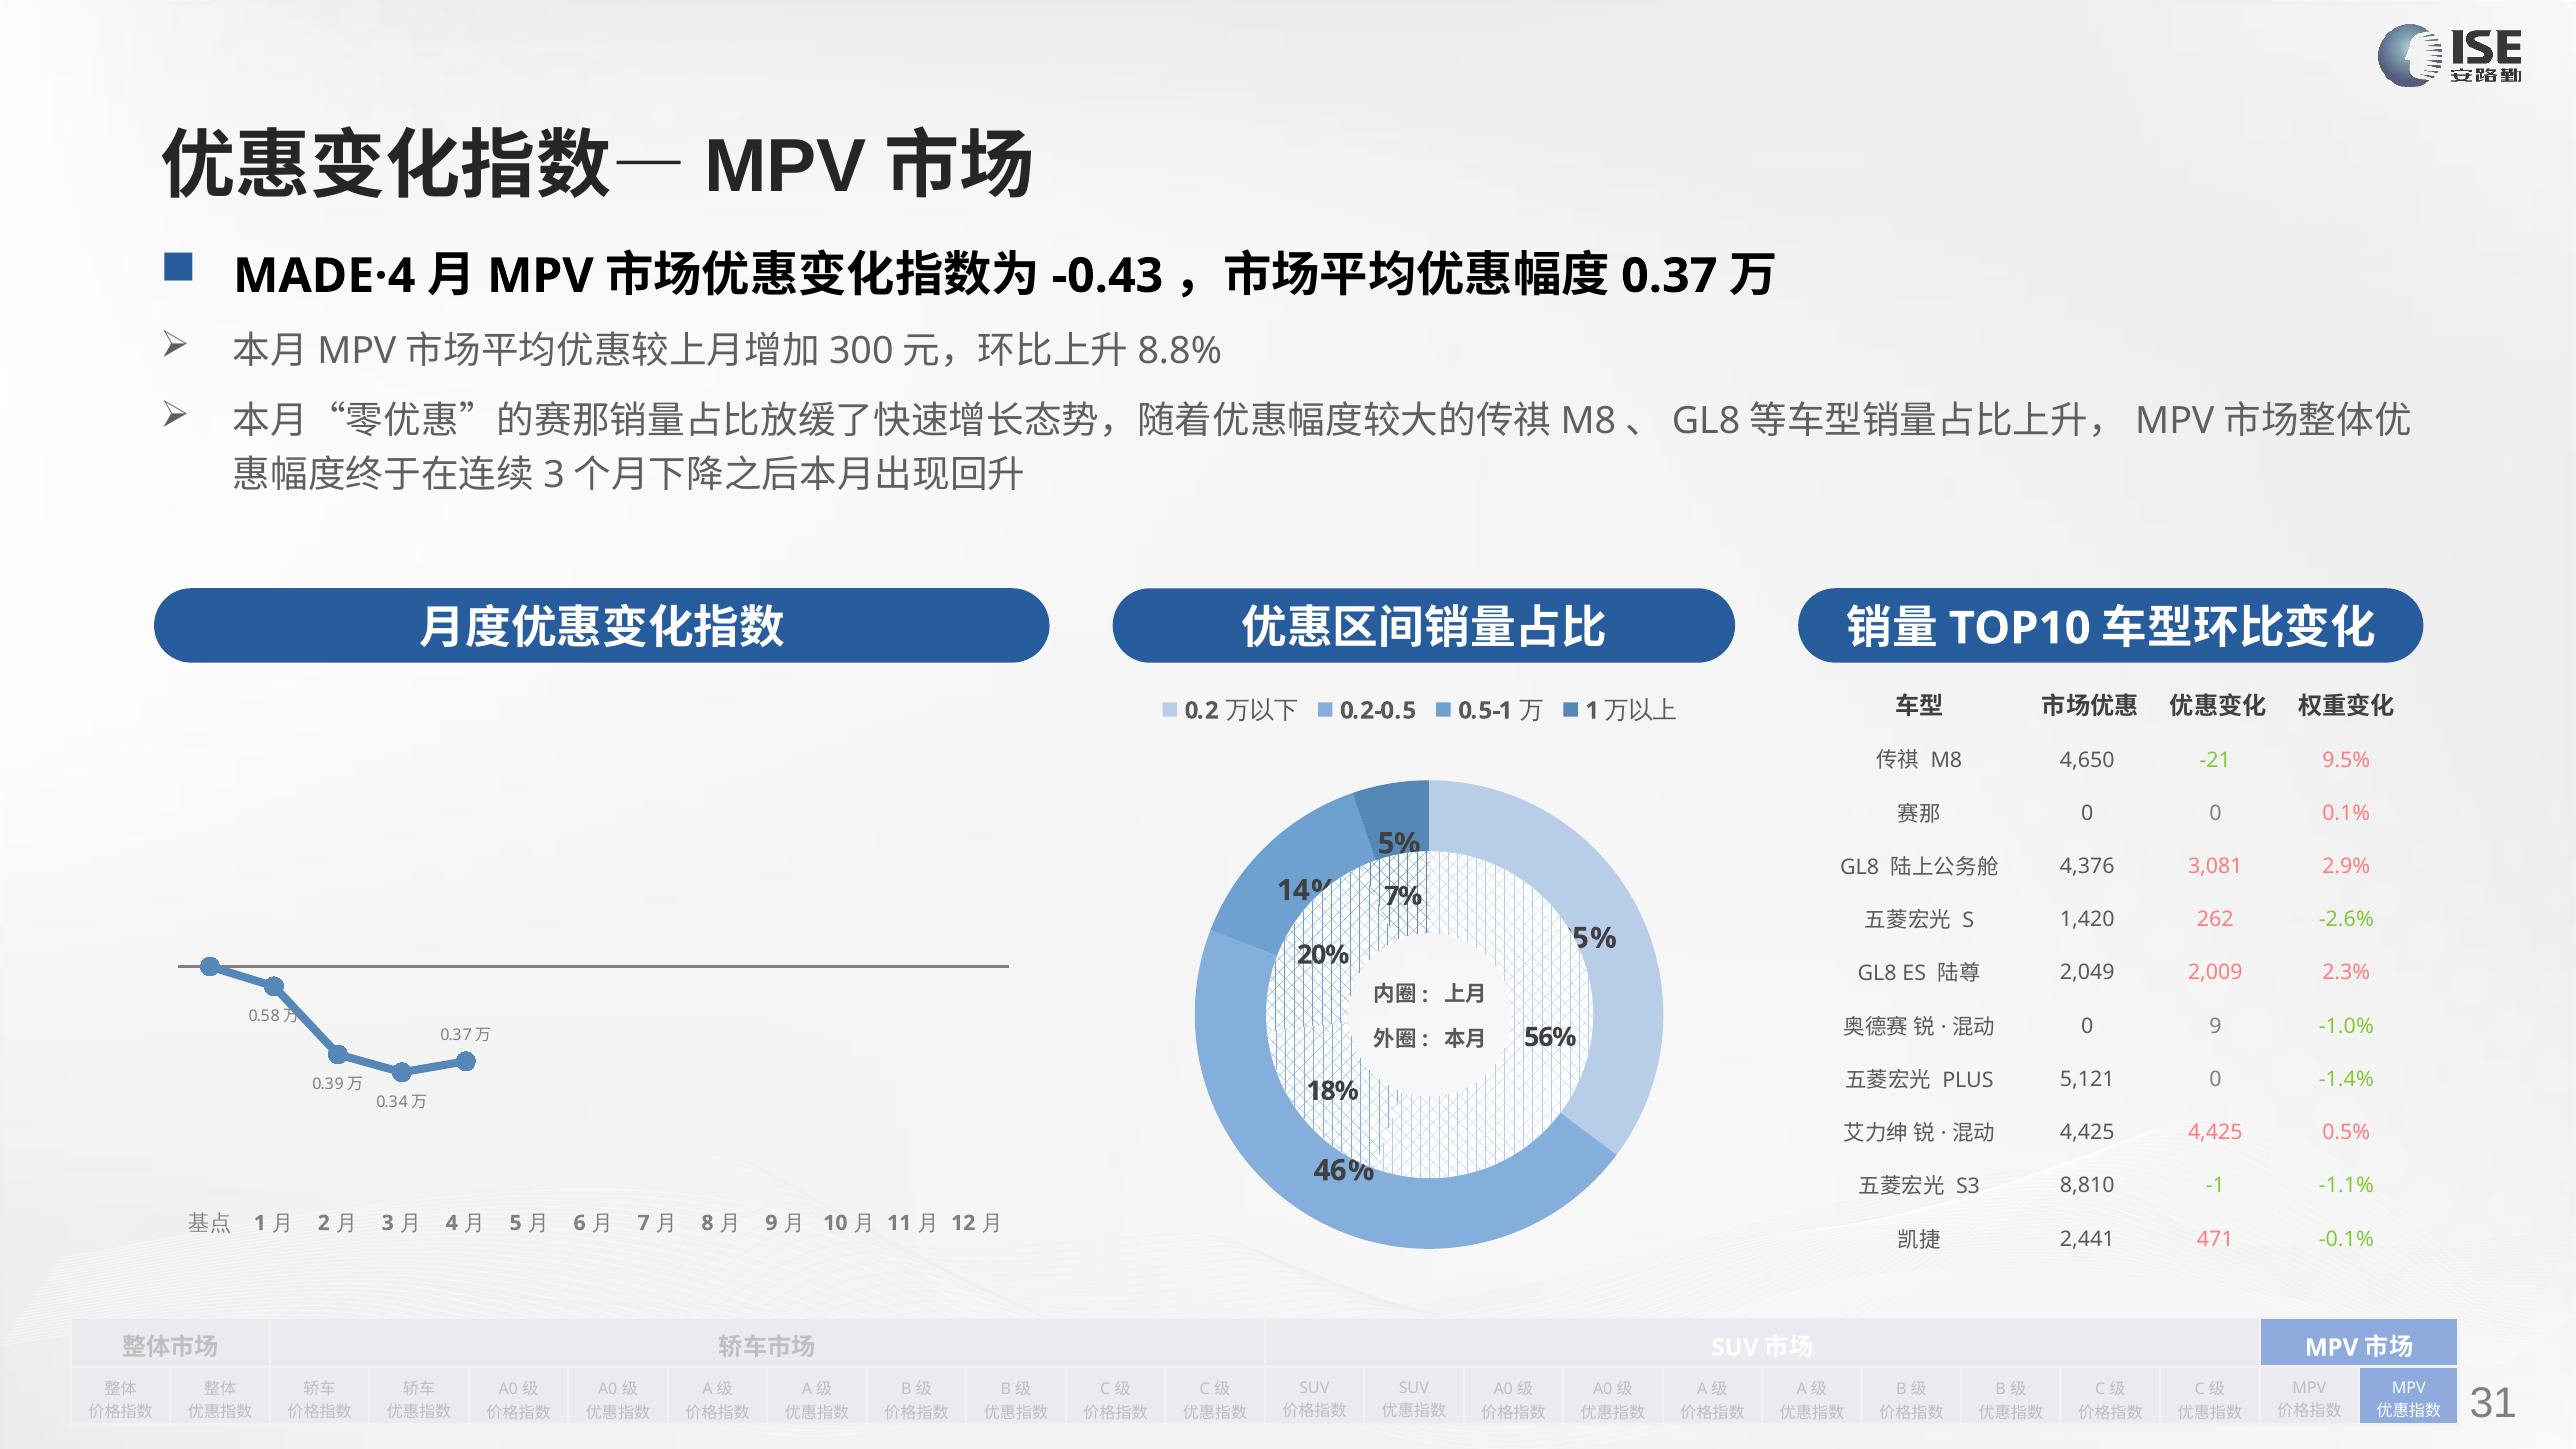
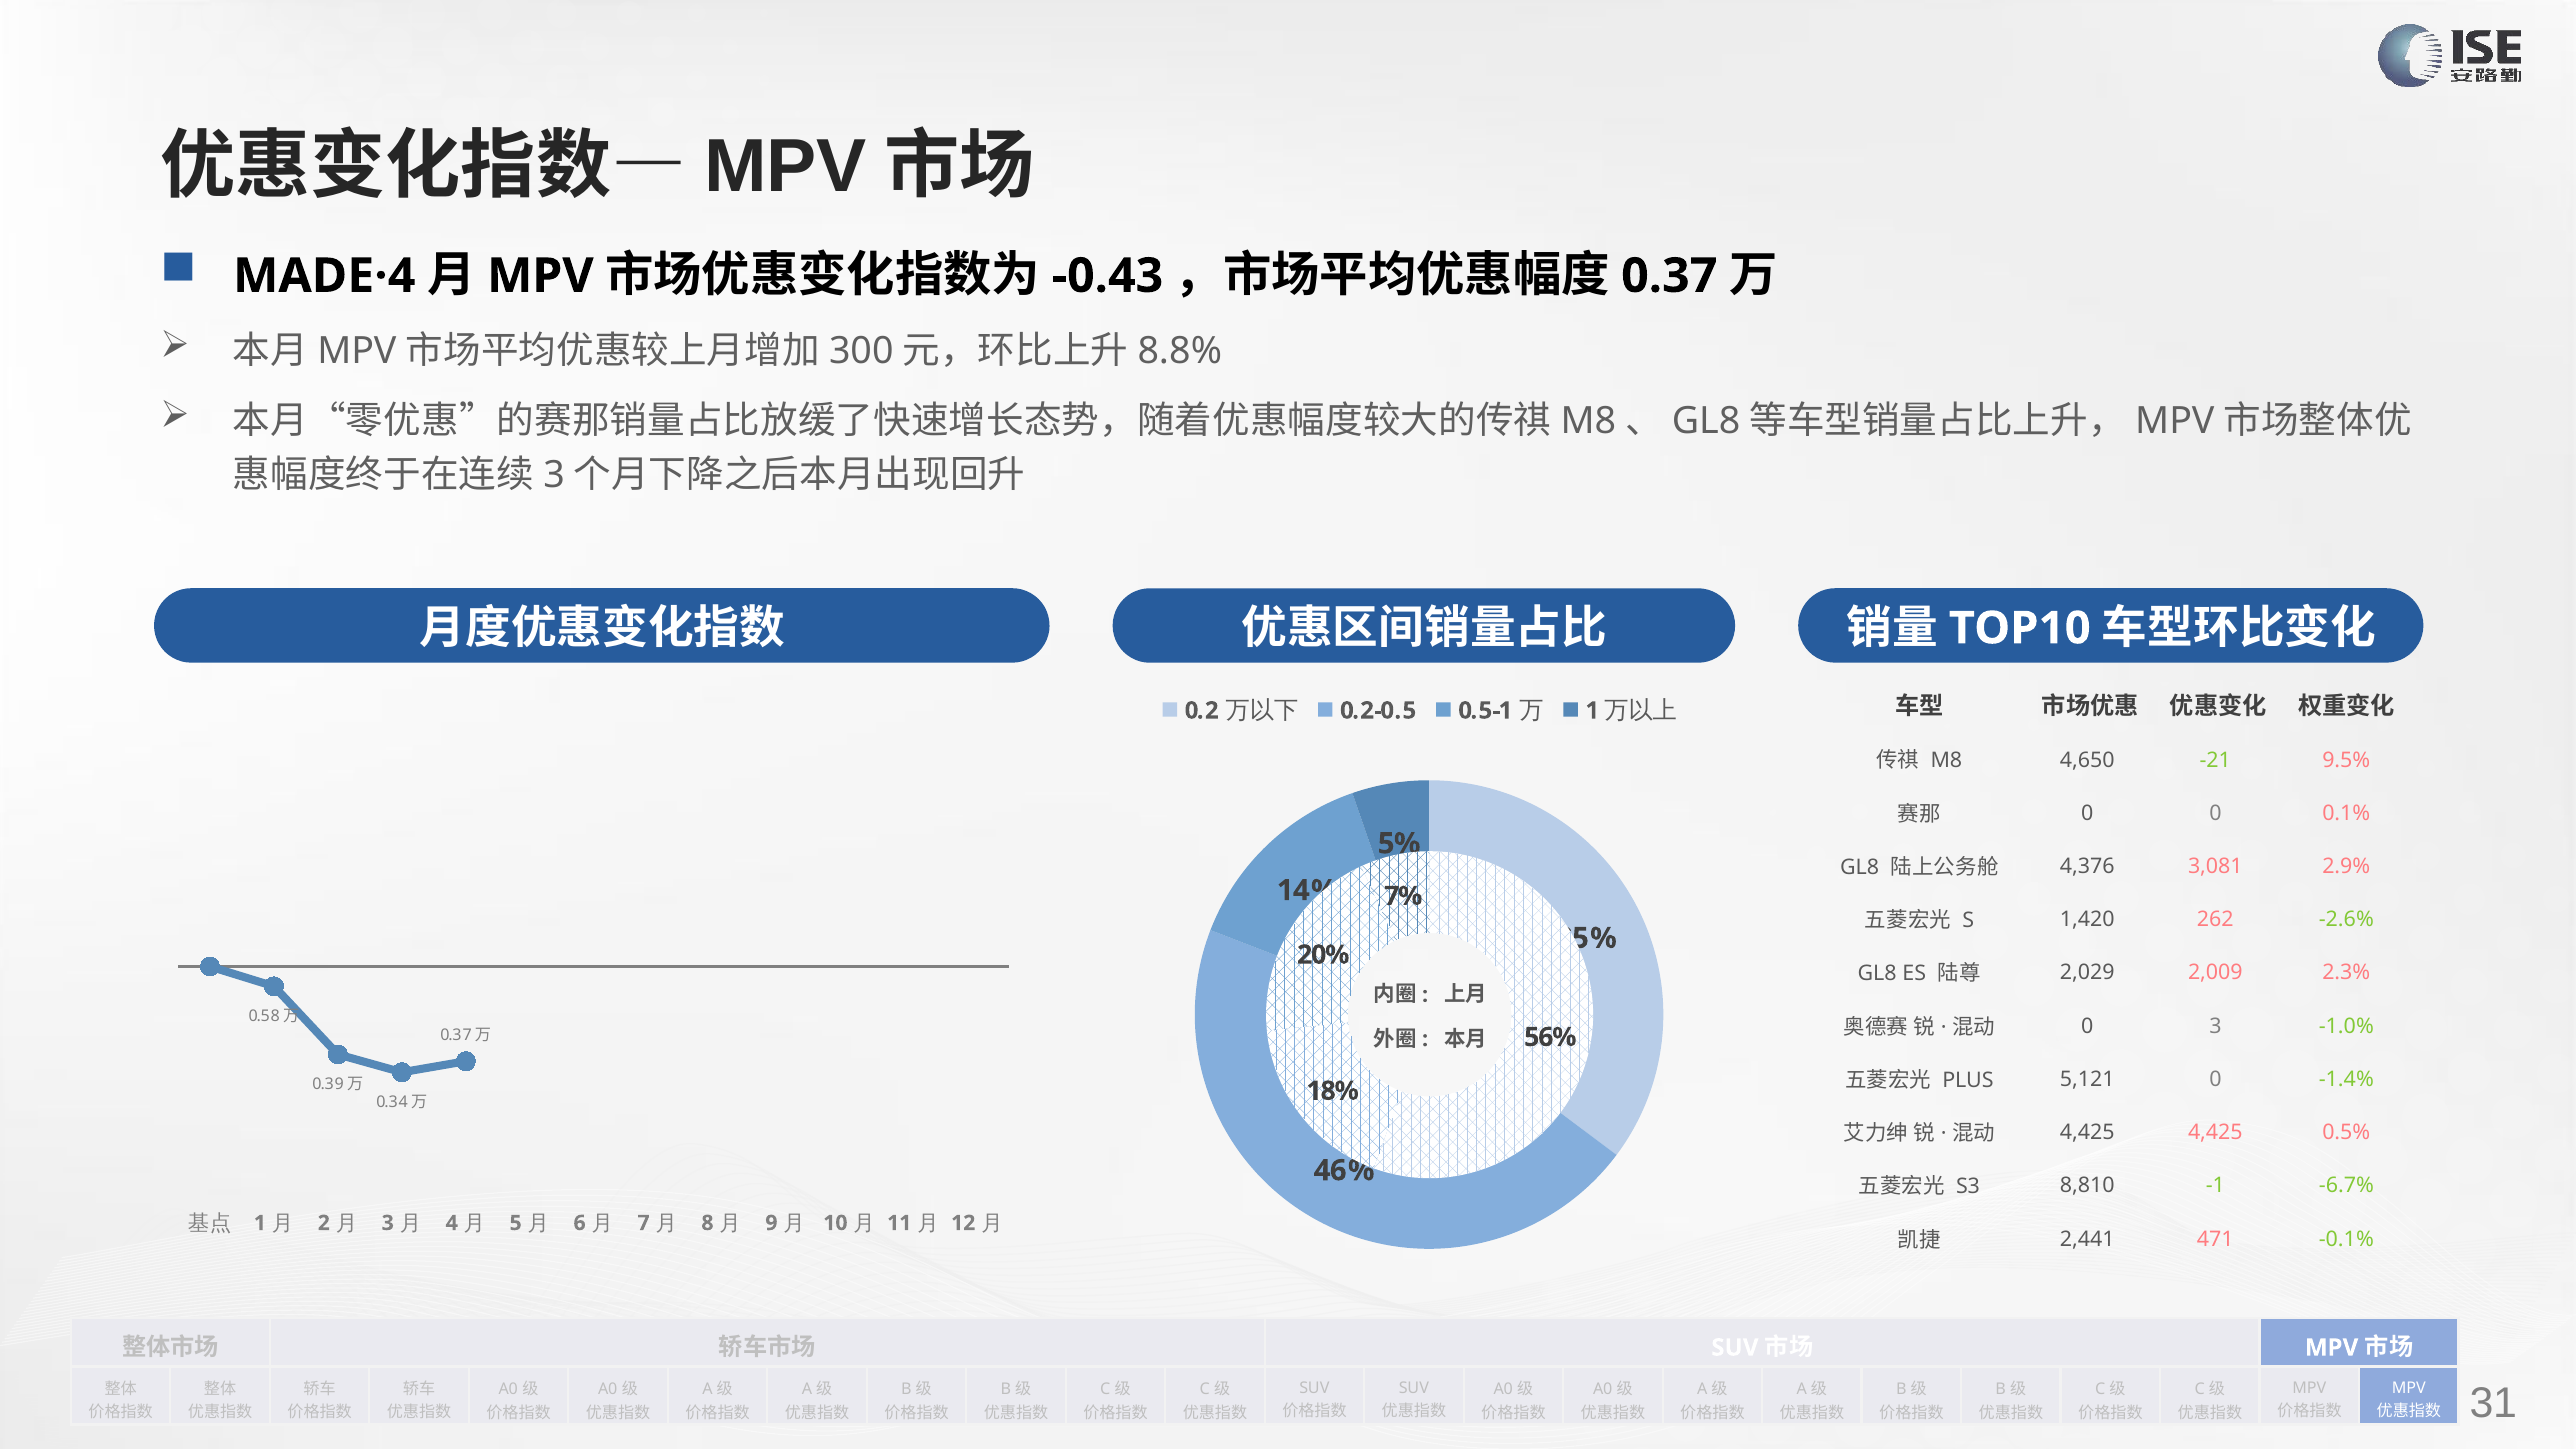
2,049: 2,049 -> 2,029
0 9: 9 -> 3
-1.1%: -1.1% -> -6.7%
